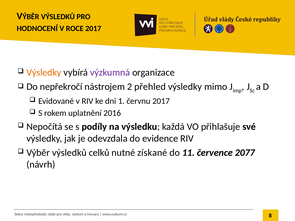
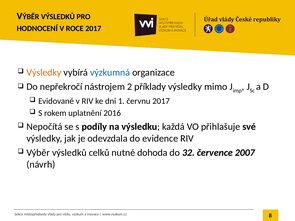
výzkumná colour: purple -> blue
přehled: přehled -> příklady
získané: získané -> dohoda
11: 11 -> 32
2077: 2077 -> 2007
